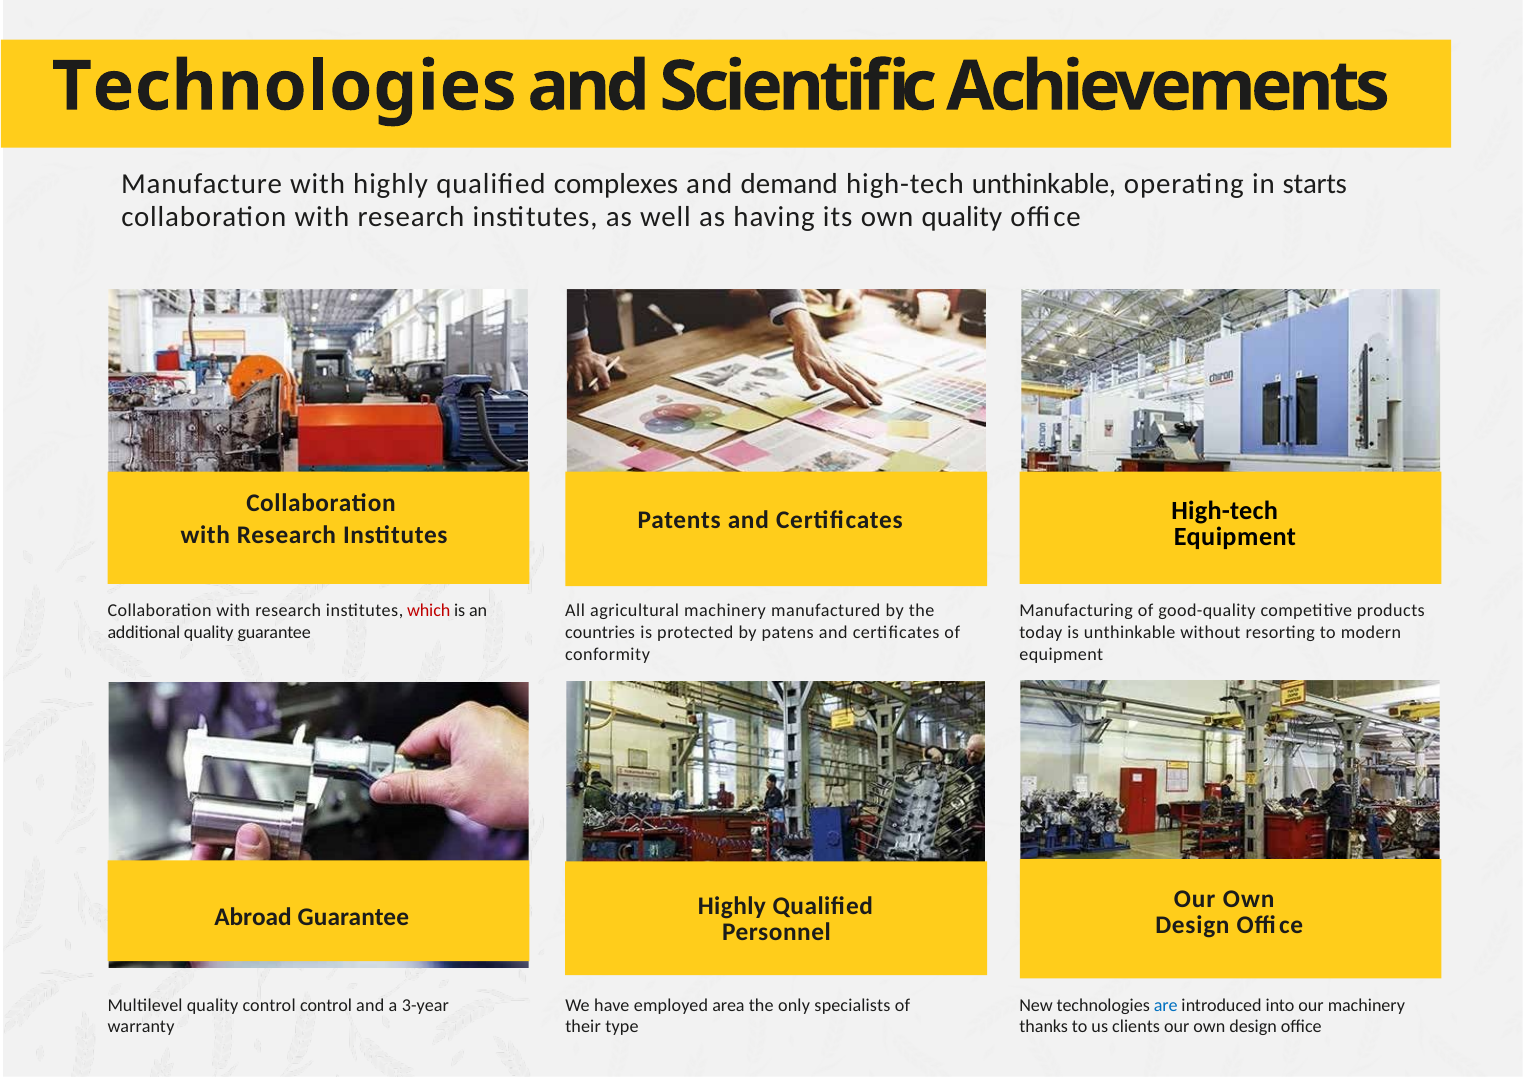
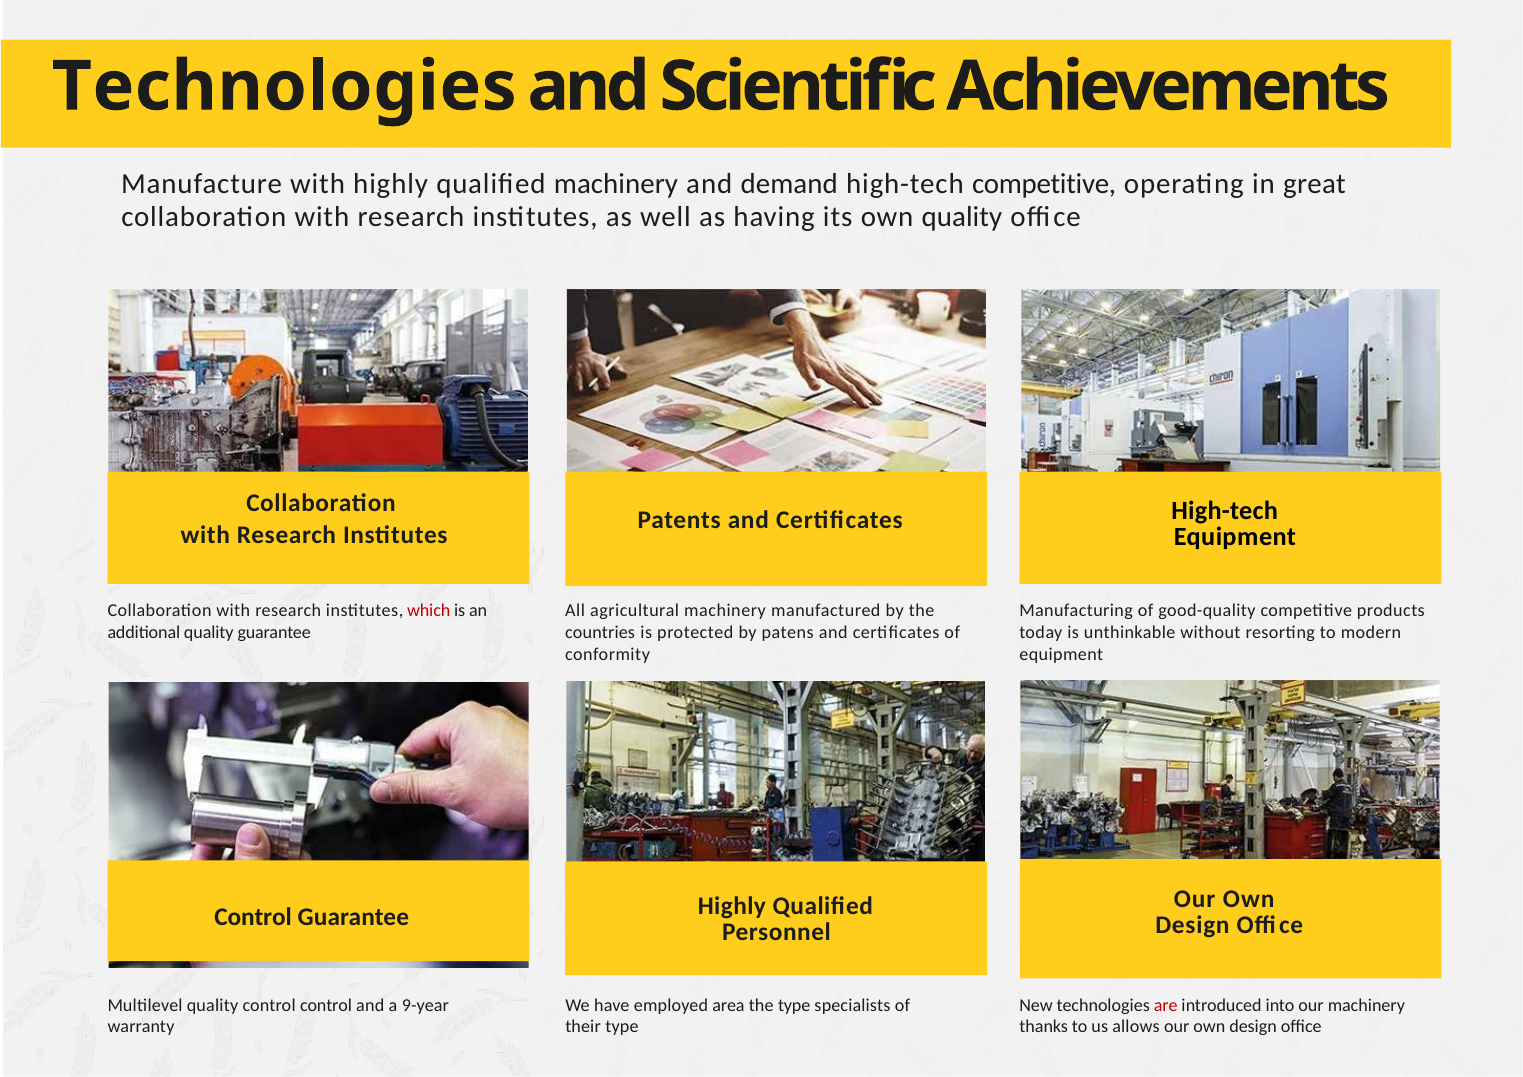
qualified complexes: complexes -> machinery
high-tech unthinkable: unthinkable -> competitive
starts: starts -> great
Abroad at (253, 917): Abroad -> Control
3-year: 3-year -> 9-year
the only: only -> type
are colour: blue -> red
clients: clients -> allows
